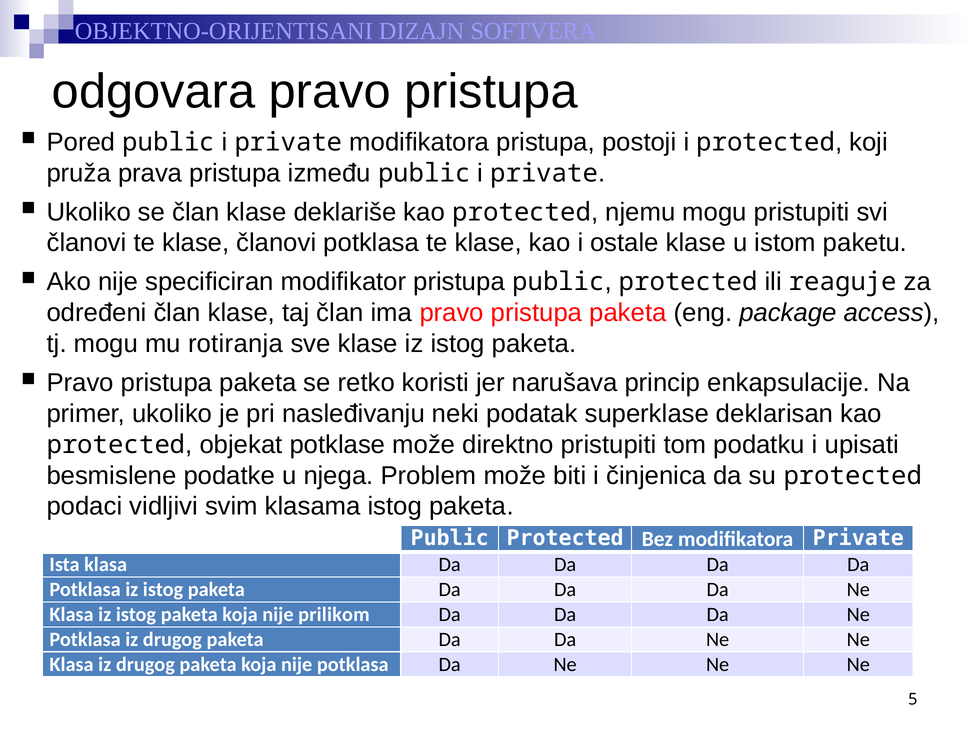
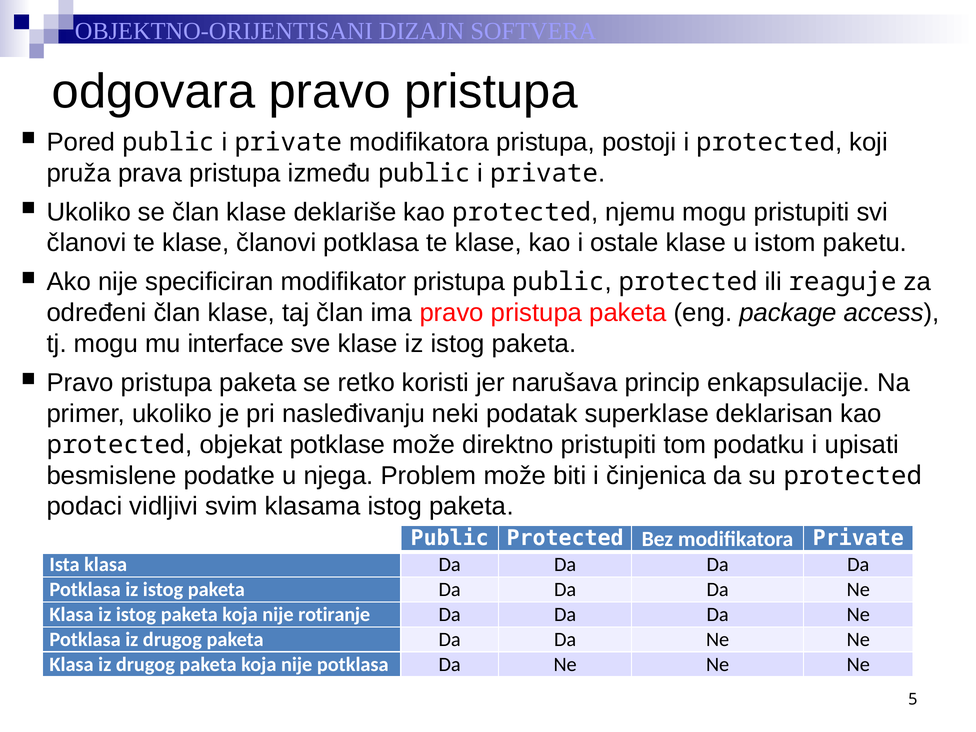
rotiranja: rotiranja -> interface
prilikom: prilikom -> rotiranje
